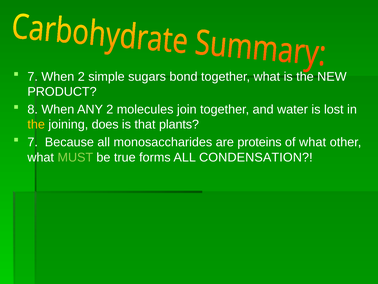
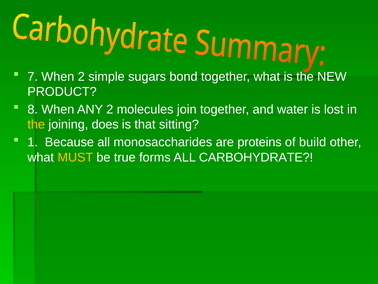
plants: plants -> sitting
7 at (33, 142): 7 -> 1
of what: what -> build
MUST colour: light green -> yellow
CONDENSATION: CONDENSATION -> CARBOHYDRATE
